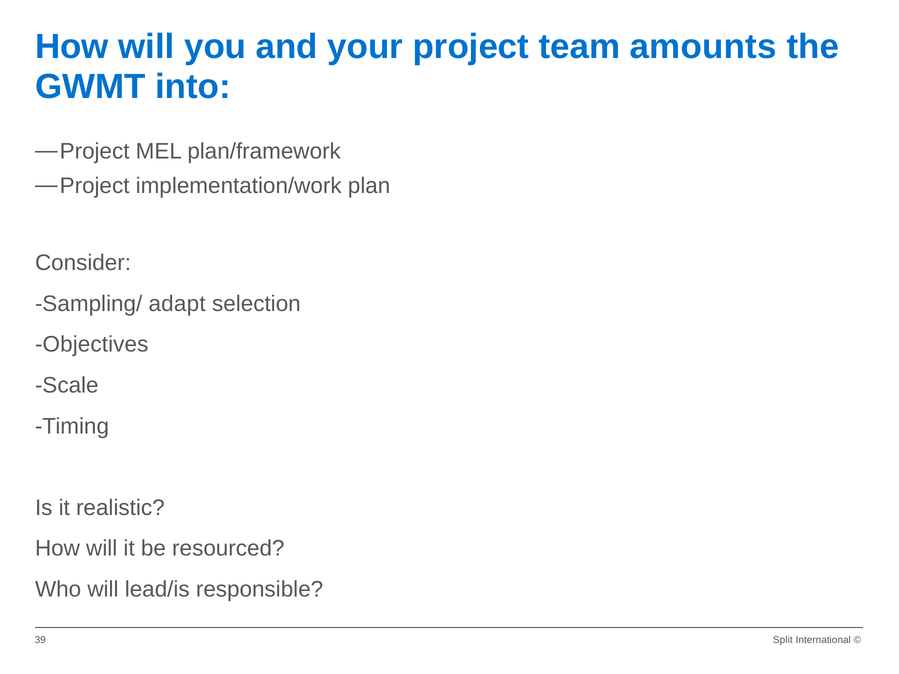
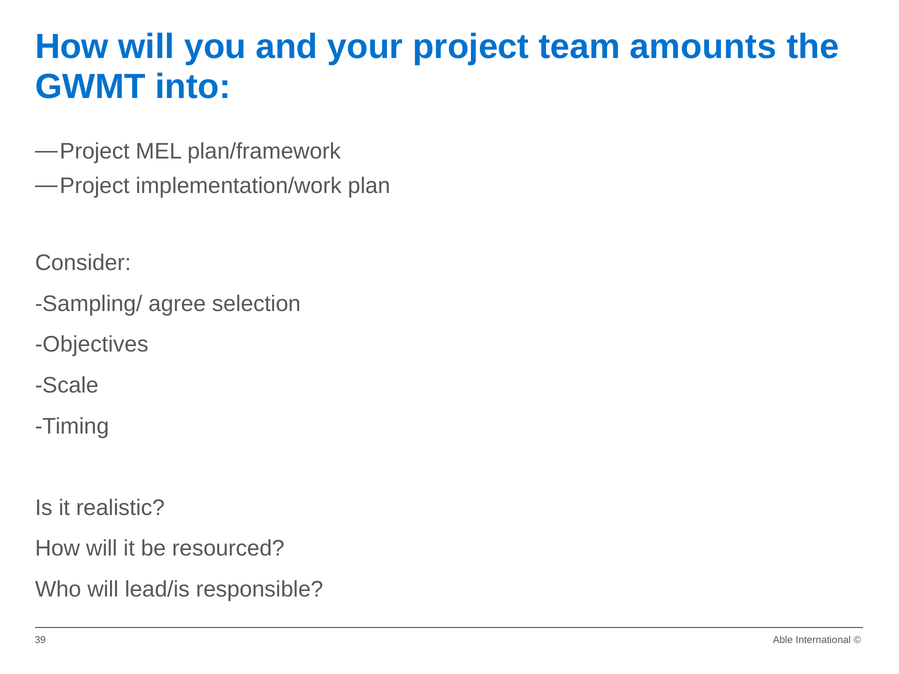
adapt: adapt -> agree
Split: Split -> Able
